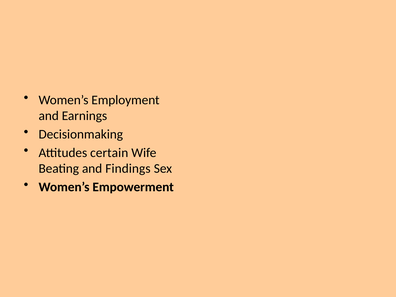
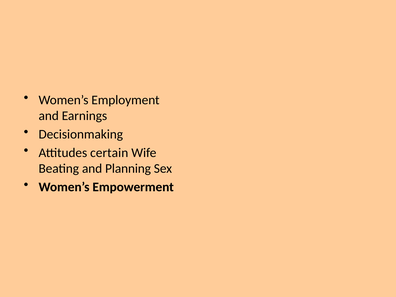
Findings: Findings -> Planning
